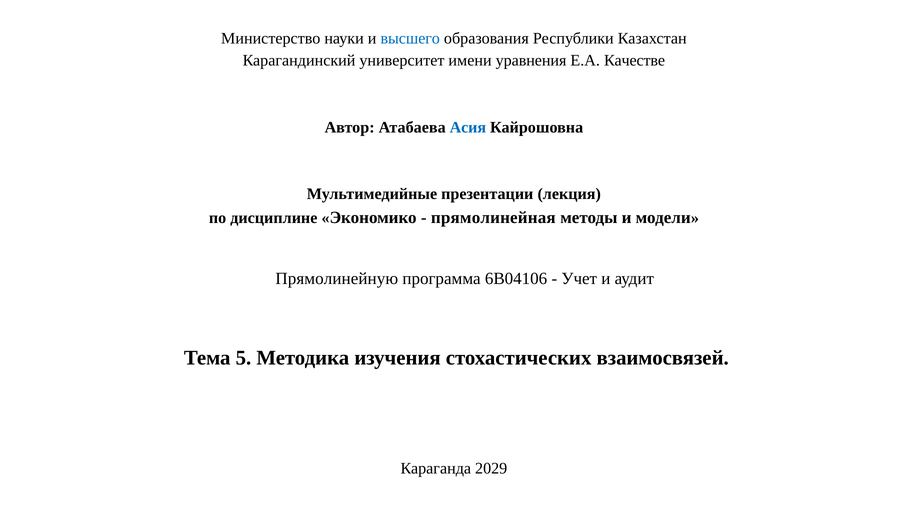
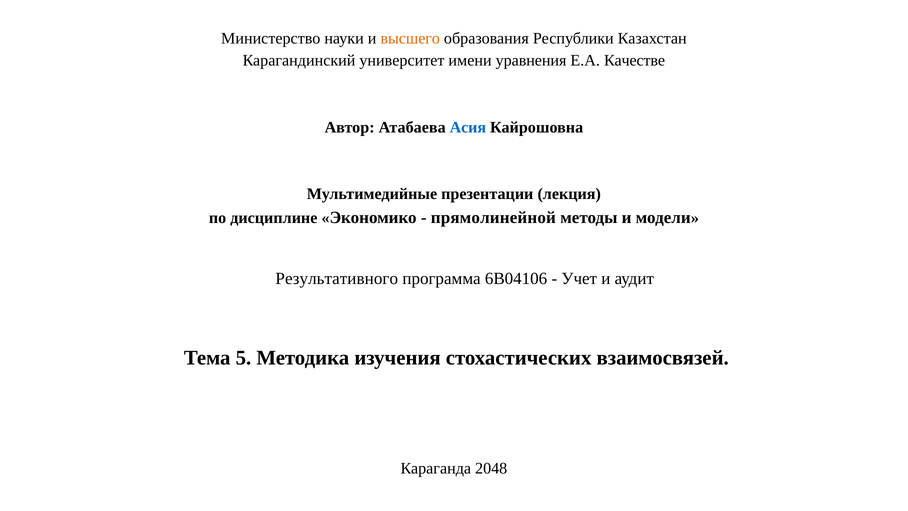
высшего colour: blue -> orange
прямолинейная: прямолинейная -> прямолинейной
Прямолинейную: Прямолинейную -> Результативного
2029: 2029 -> 2048
